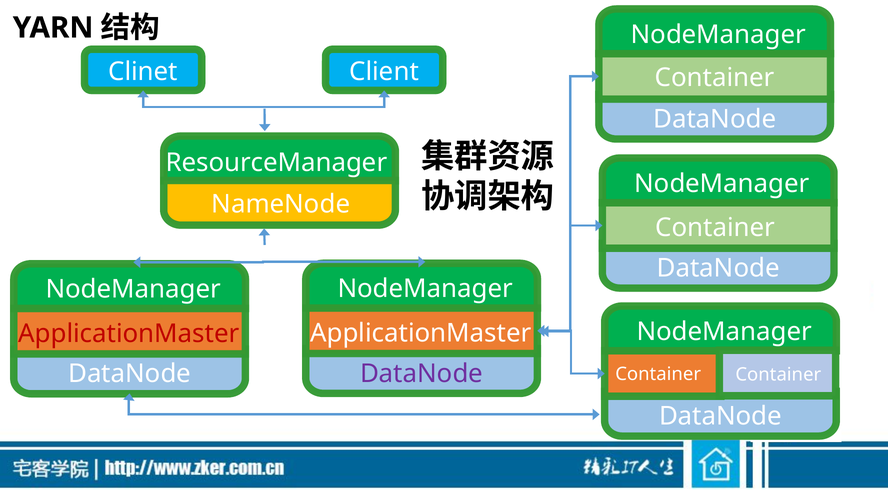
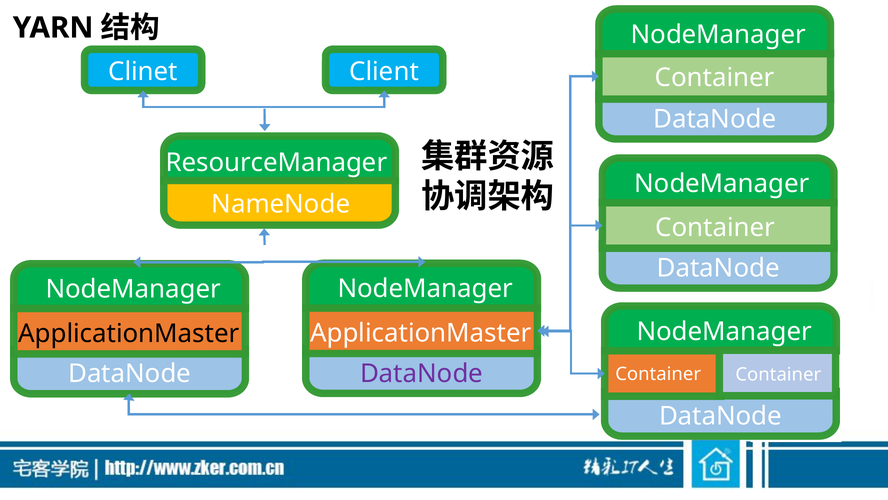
ApplicationMaster at (129, 333) colour: red -> black
